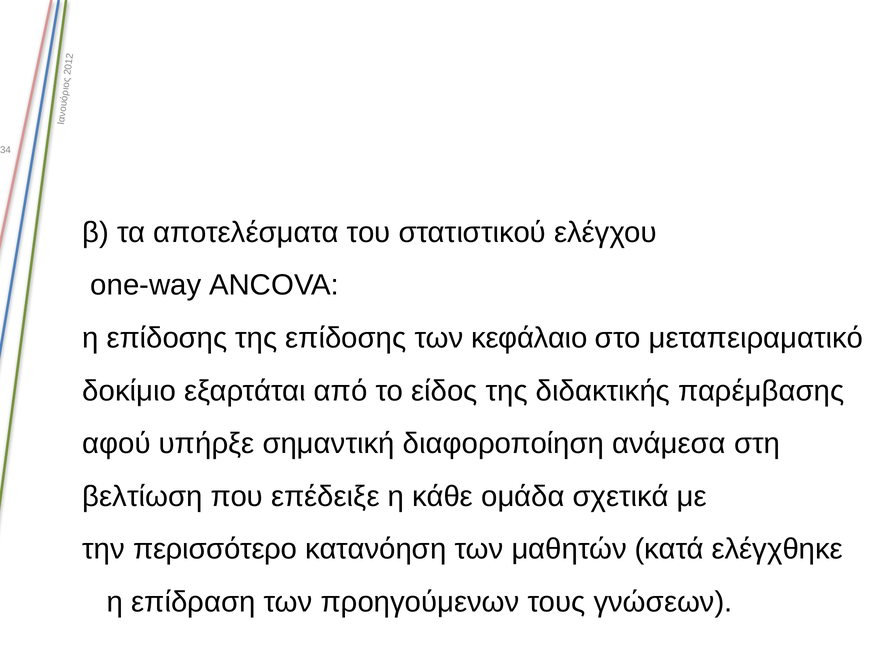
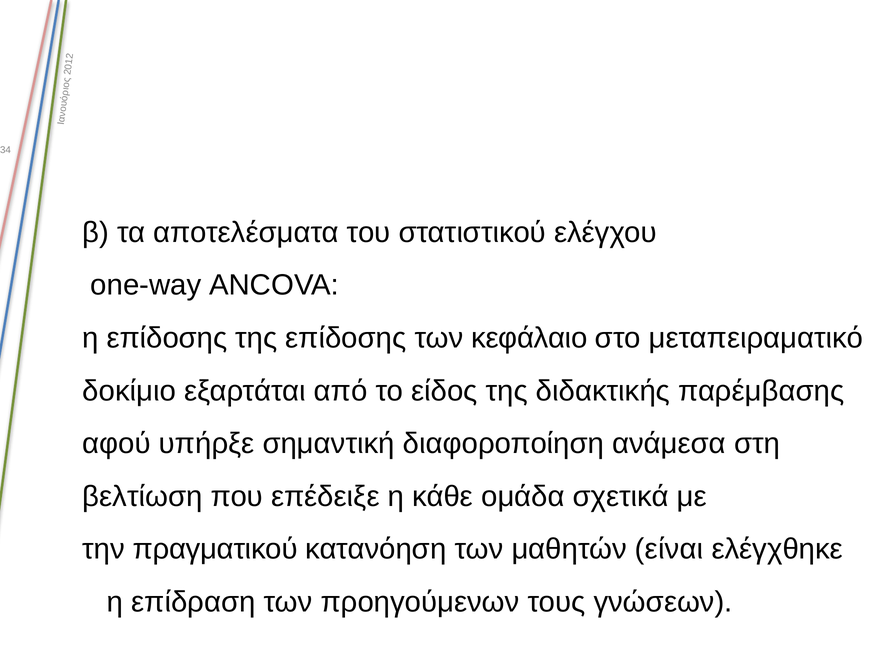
περισσότερο: περισσότερο -> πραγματικού
κατά: κατά -> είναι
